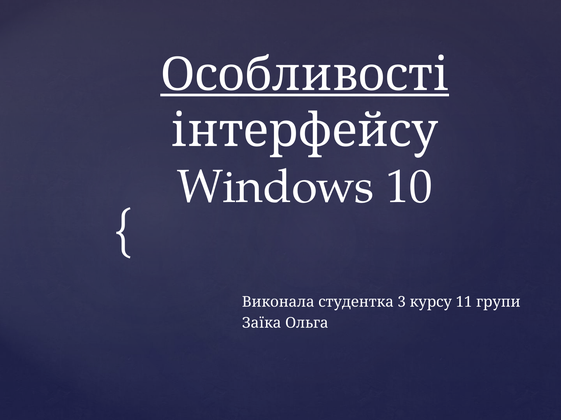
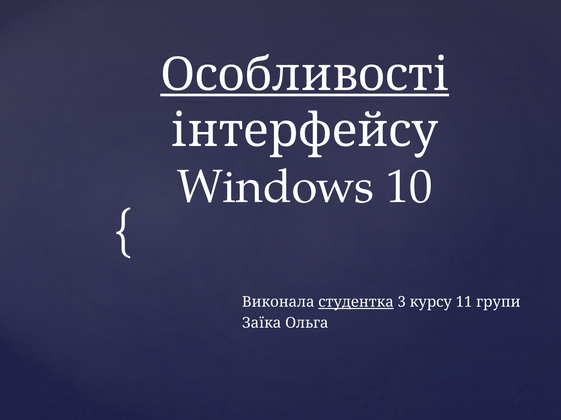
студентка underline: none -> present
